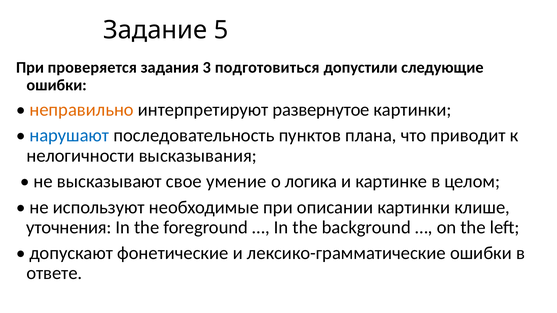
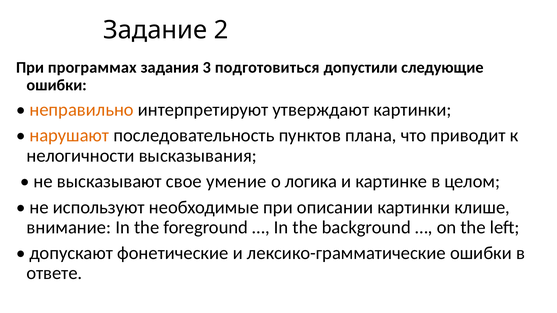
5: 5 -> 2
проверяется: проверяется -> программах
развернутое: развернутое -> утверждают
нарушают colour: blue -> orange
уточнения: уточнения -> внимание
